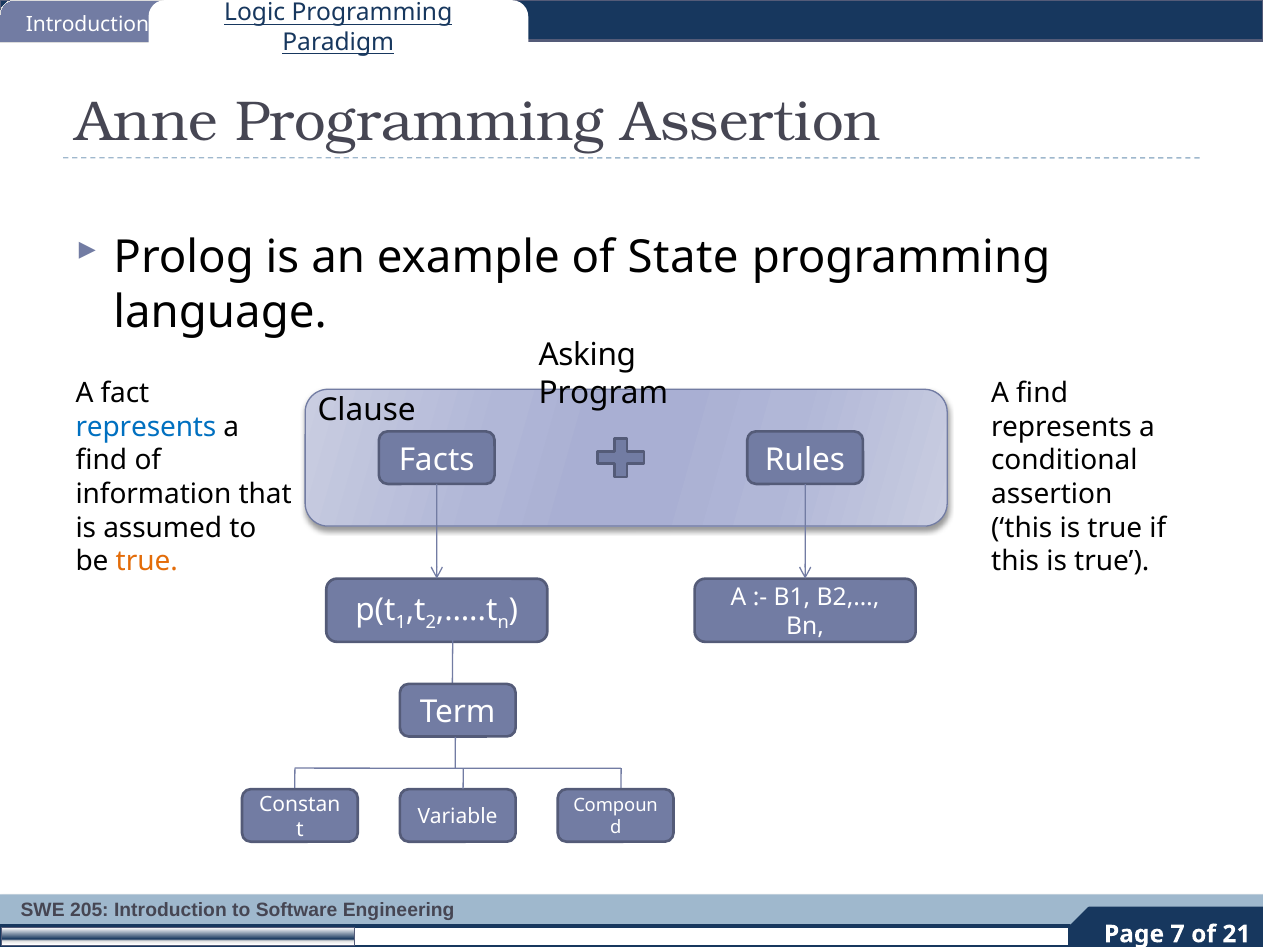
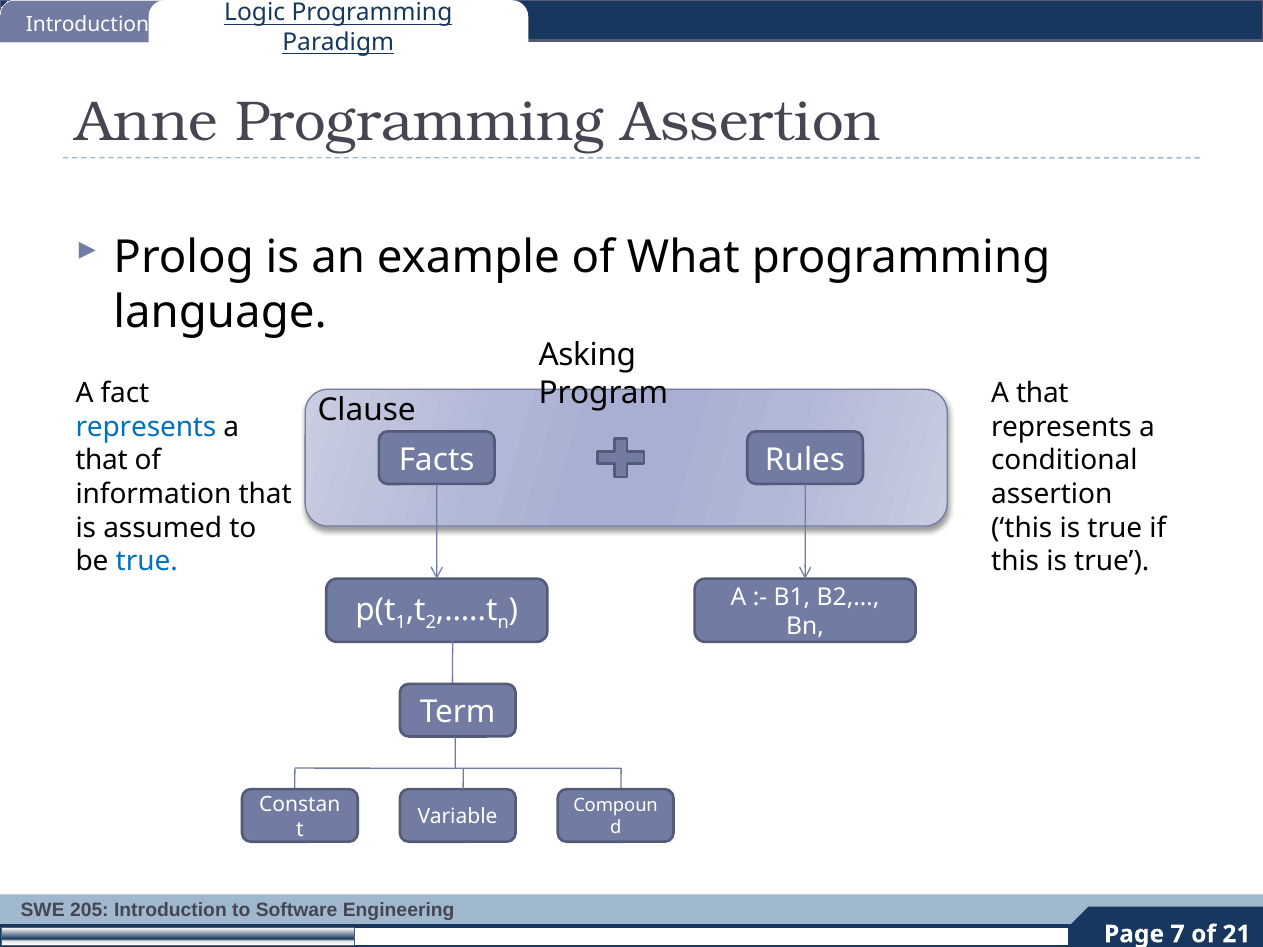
State: State -> What
find at (1042, 393): find -> that
find at (101, 461): find -> that
true at (147, 562) colour: orange -> blue
